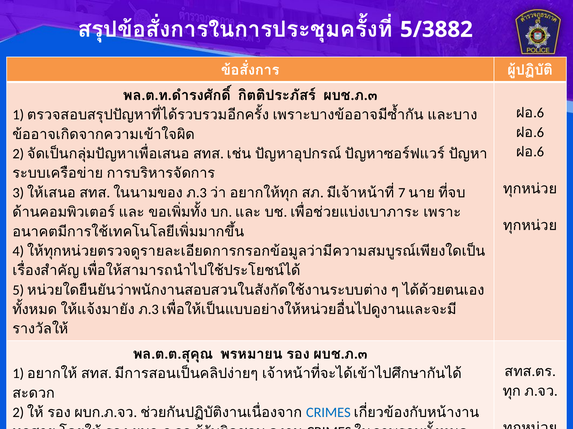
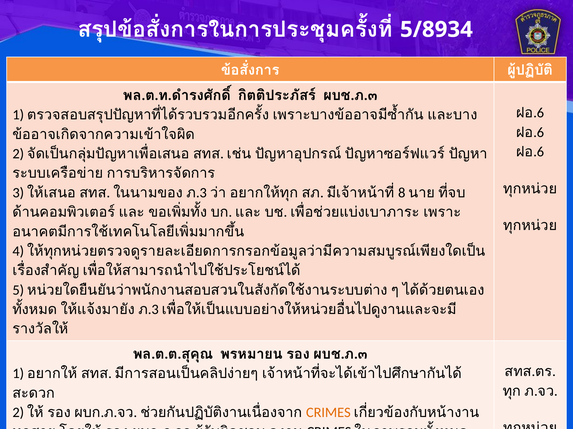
5/3882: 5/3882 -> 5/8934
7: 7 -> 8
CRIMES at (328, 413) colour: blue -> orange
